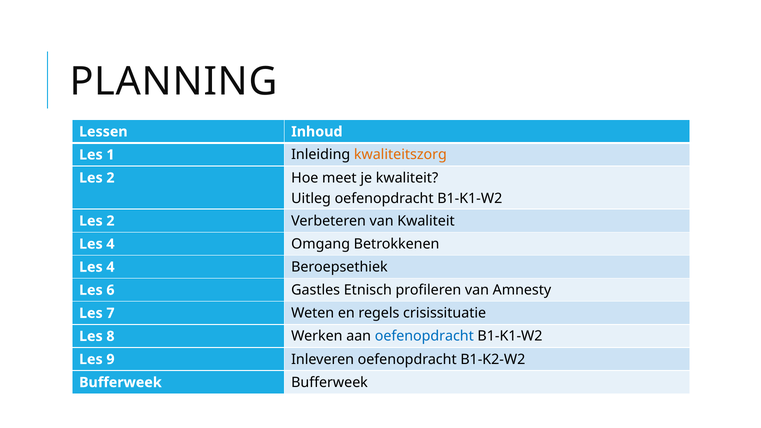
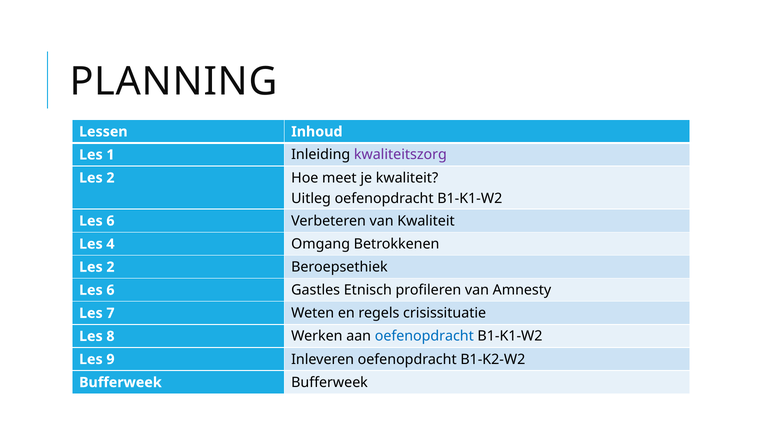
kwaliteitszorg colour: orange -> purple
2 at (110, 221): 2 -> 6
4 at (110, 267): 4 -> 2
